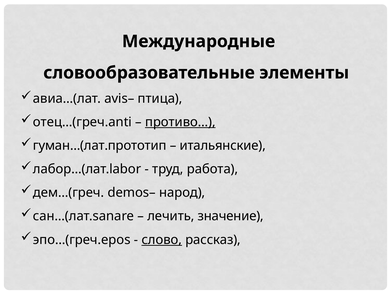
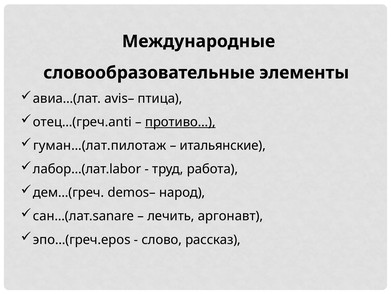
гуман…(лат.прототип: гуман…(лат.прототип -> гуман…(лат.пилотаж
значение: значение -> аргонавт
слово underline: present -> none
